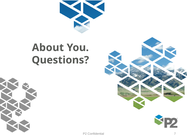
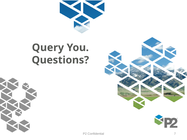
About: About -> Query
